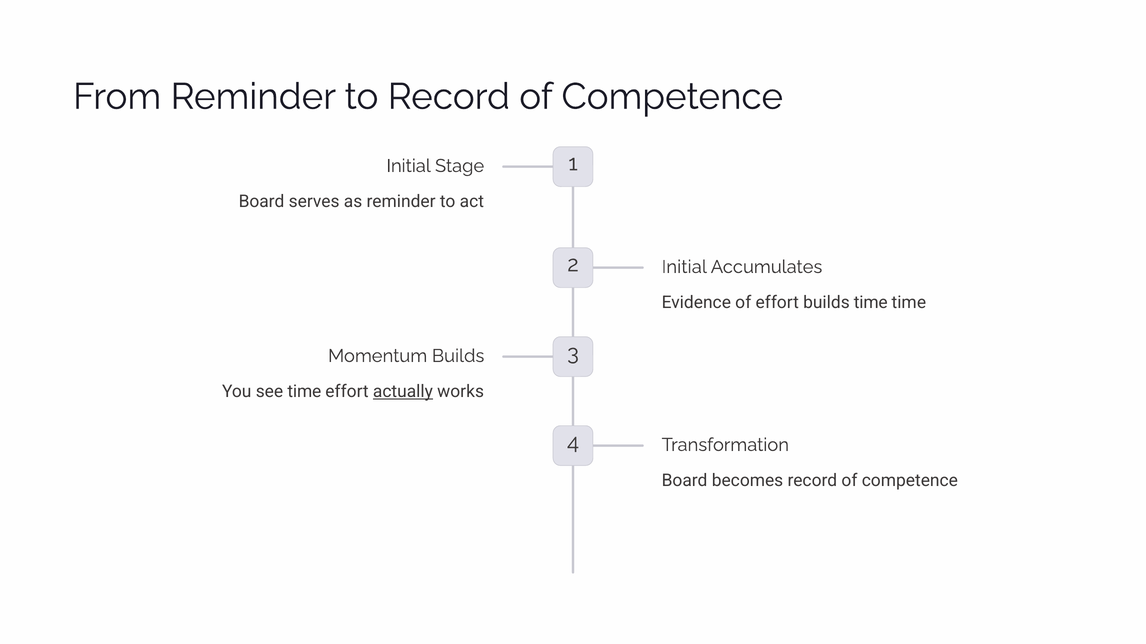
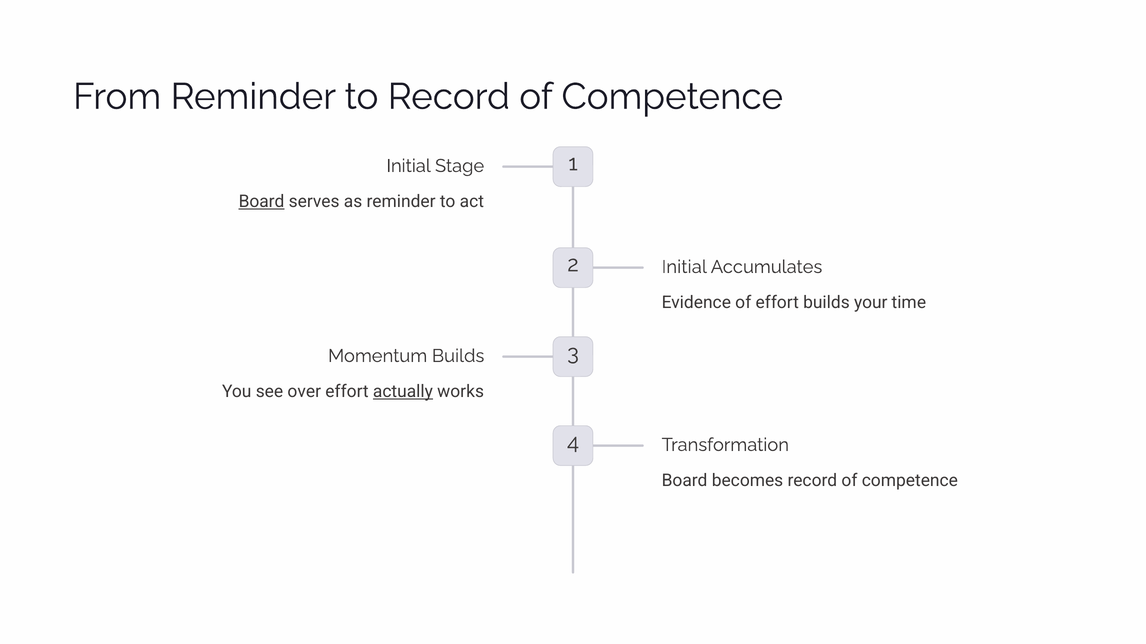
Board at (262, 202) underline: none -> present
builds time: time -> your
see time: time -> over
